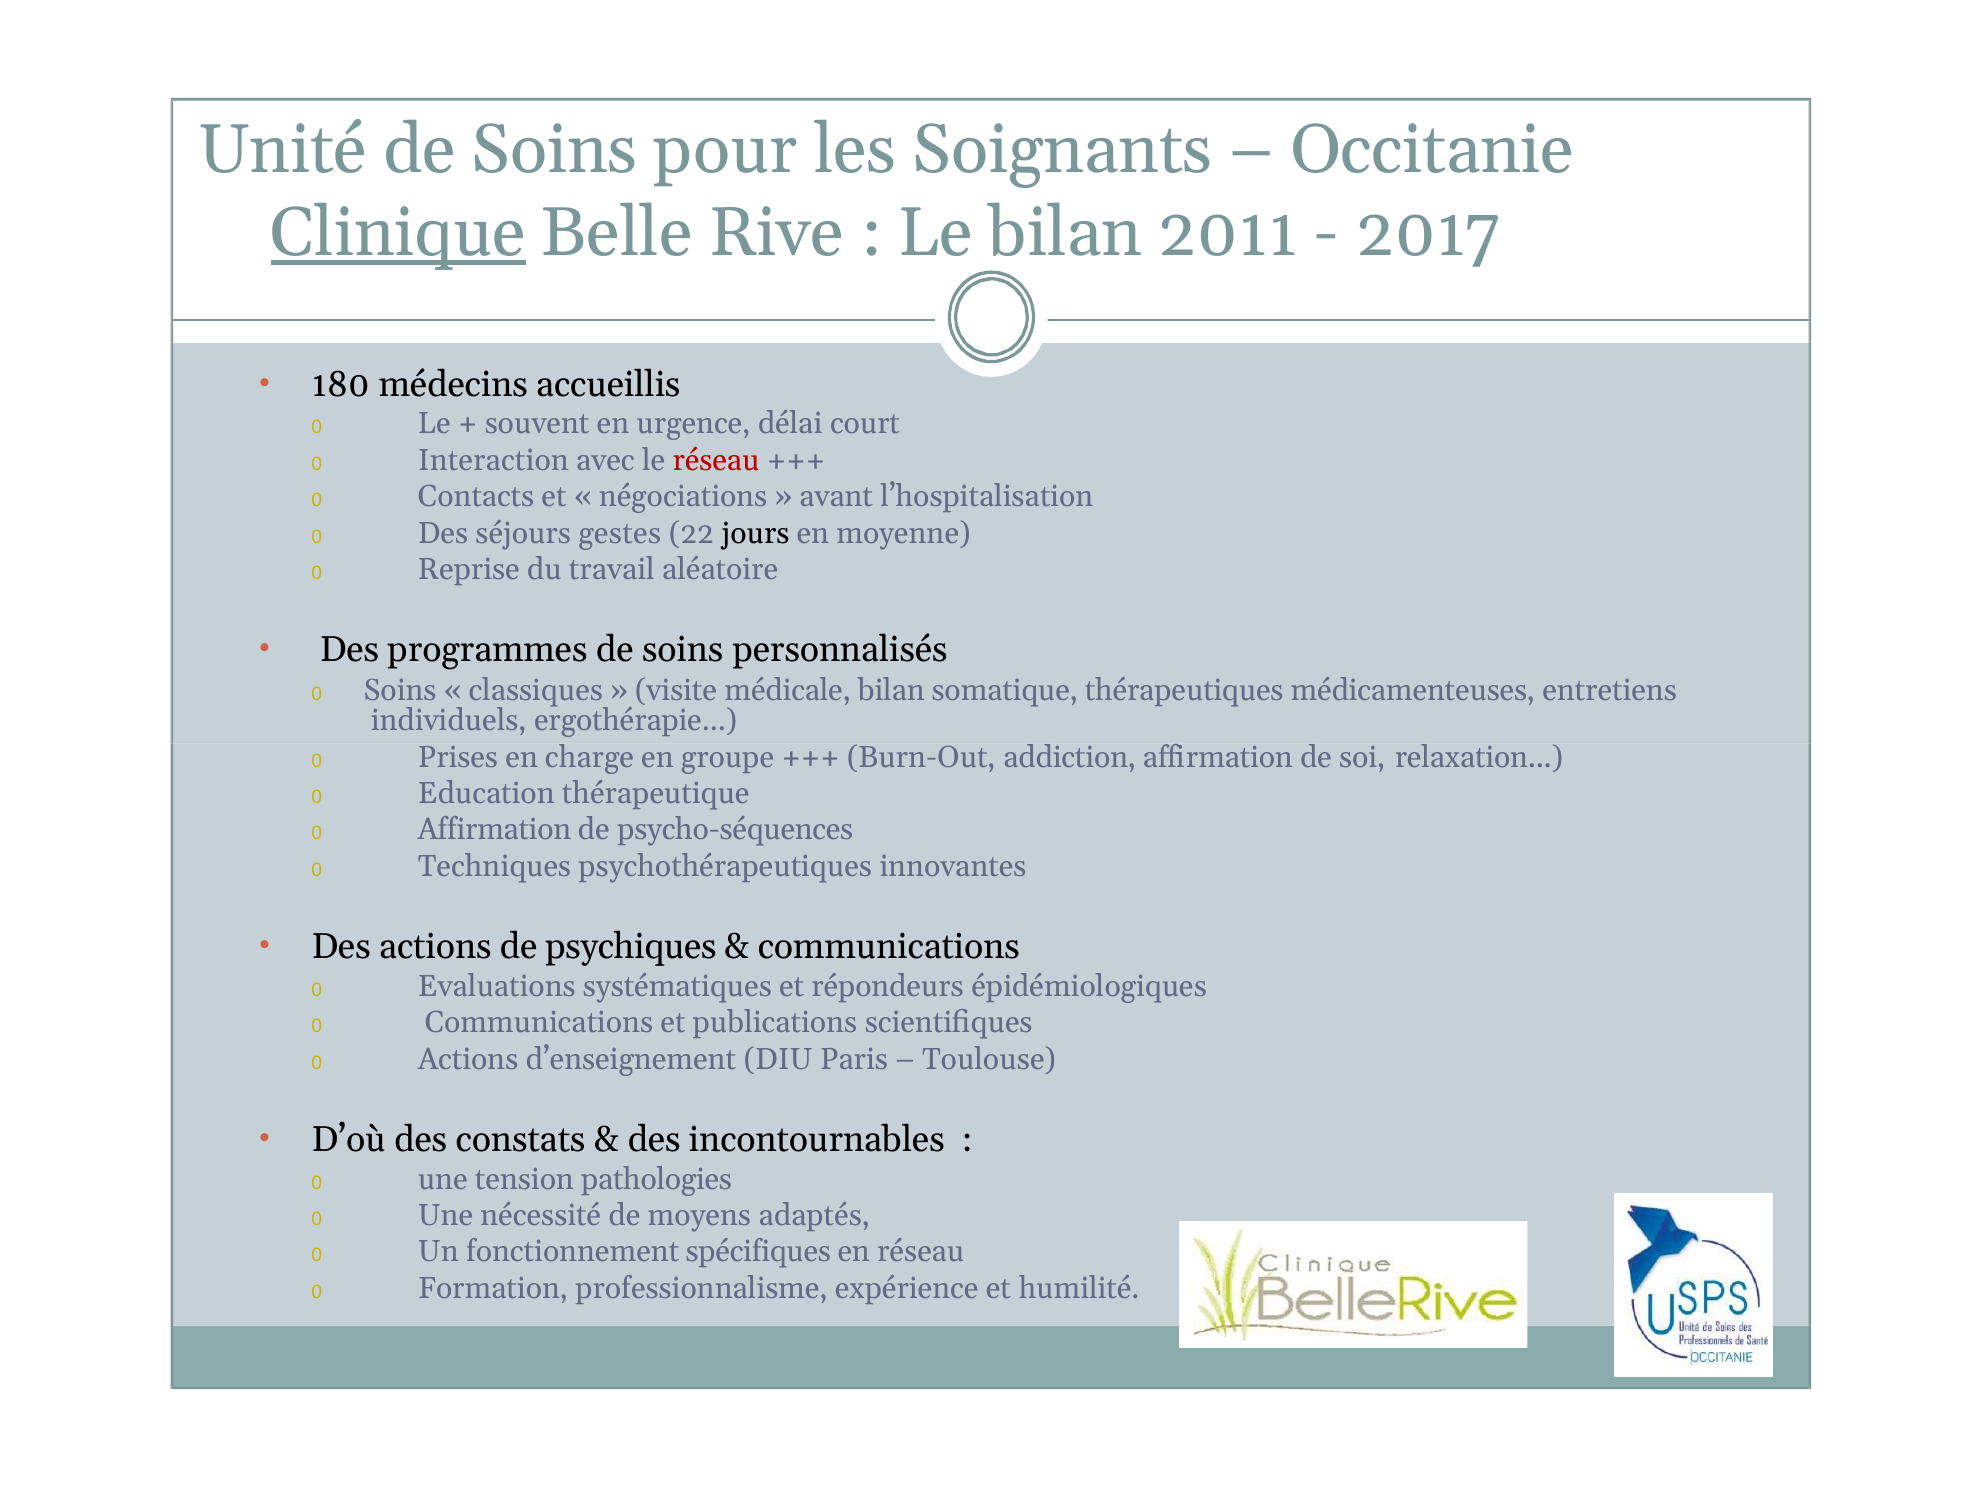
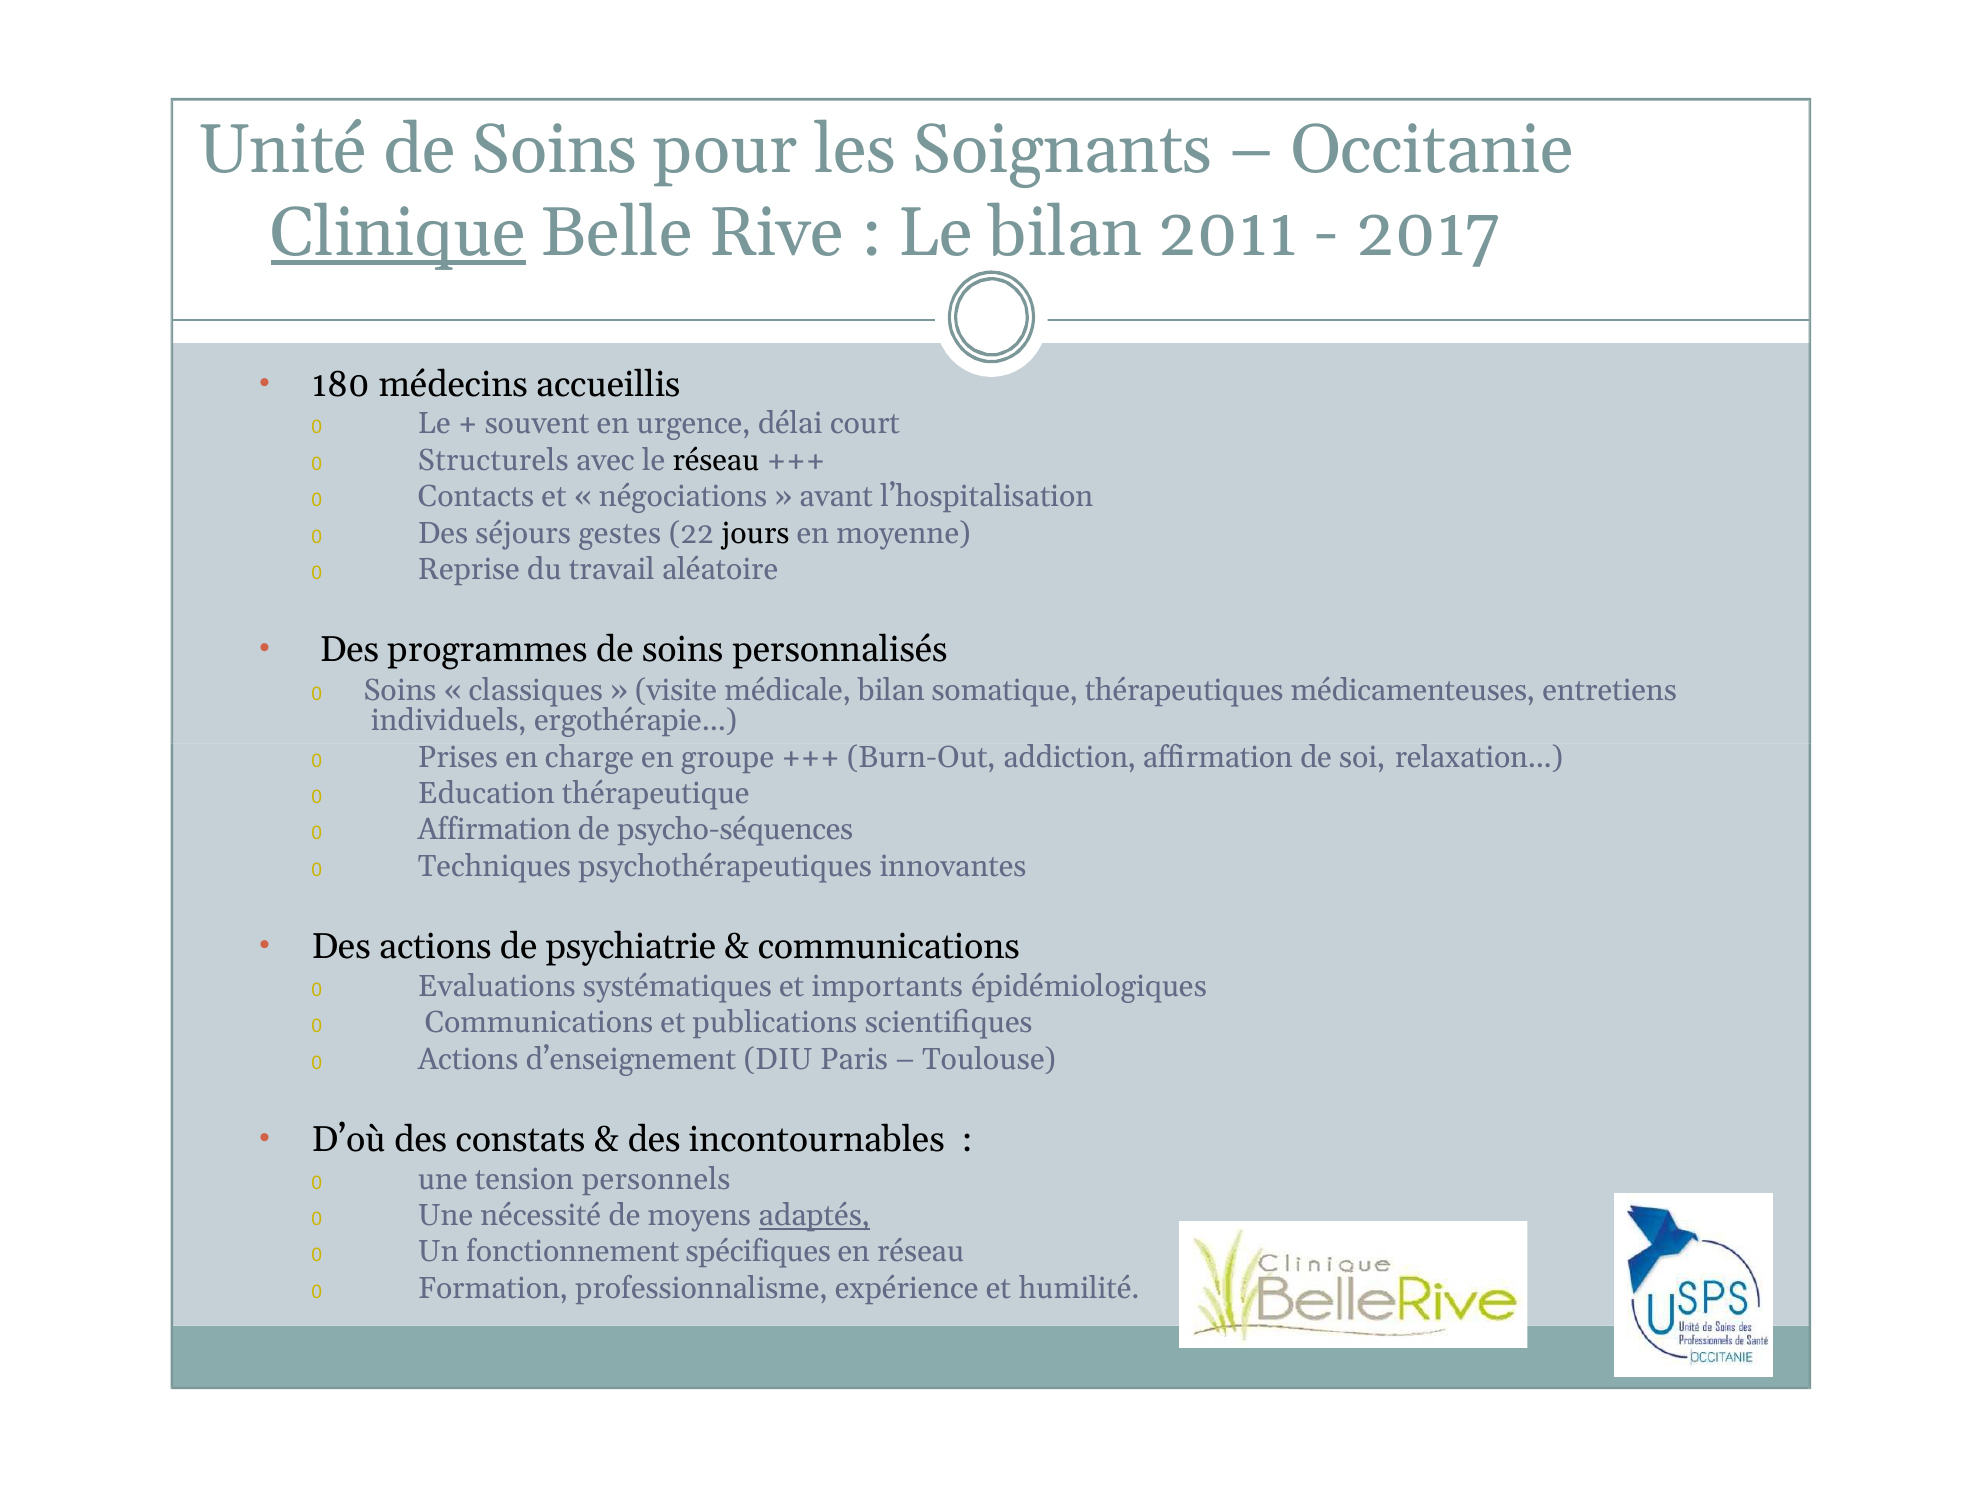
Interaction: Interaction -> Structurels
réseau at (716, 460) colour: red -> black
psychiques: psychiques -> psychiatrie
répondeurs: répondeurs -> importants
pathologies: pathologies -> personnels
adaptés underline: none -> present
